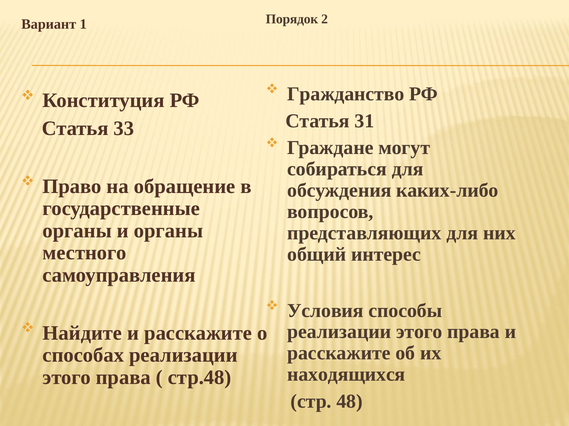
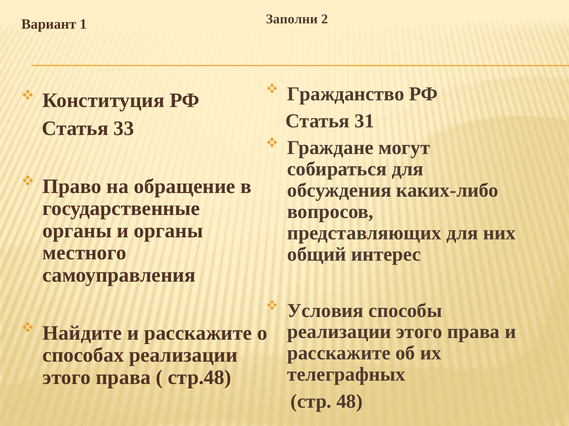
Порядок: Порядок -> Заполни
находящихся: находящихся -> телеграфных
